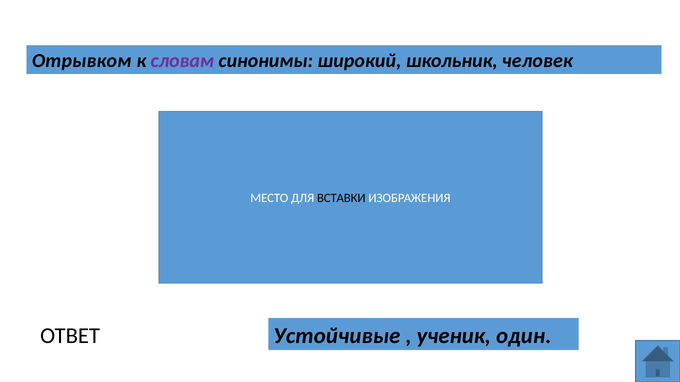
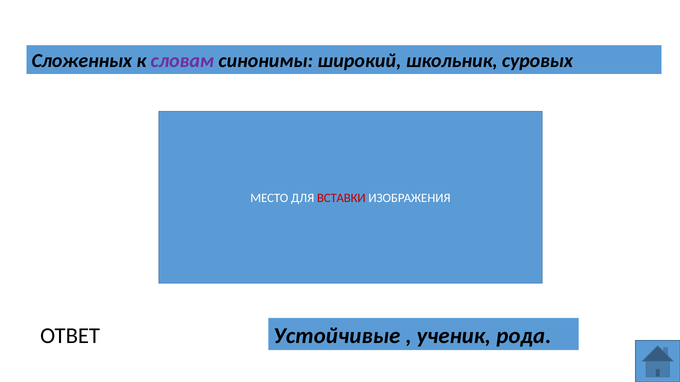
Отрывком: Отрывком -> Сложенных
человек: человек -> суровых
ВСТАВКИ colour: black -> red
один: один -> рода
